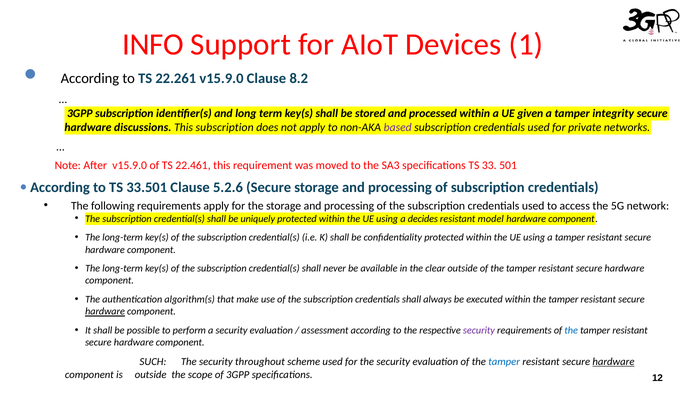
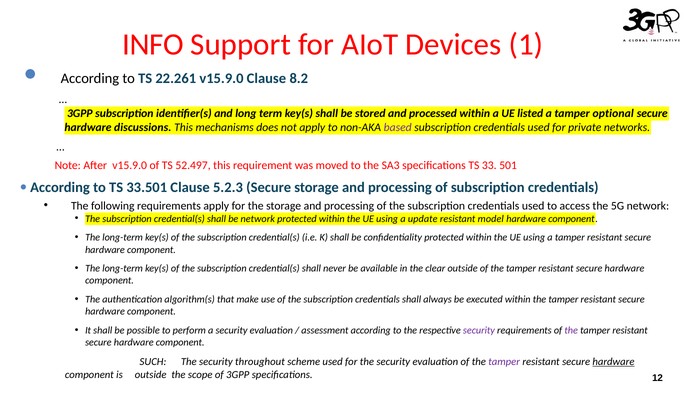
given: given -> listed
integrity: integrity -> optional
This subscription: subscription -> mechanisms
22.461: 22.461 -> 52.497
5.2.6: 5.2.6 -> 5.2.3
be uniquely: uniquely -> network
decides: decides -> update
hardware at (105, 311) underline: present -> none
the at (571, 330) colour: blue -> purple
tamper at (504, 361) colour: blue -> purple
